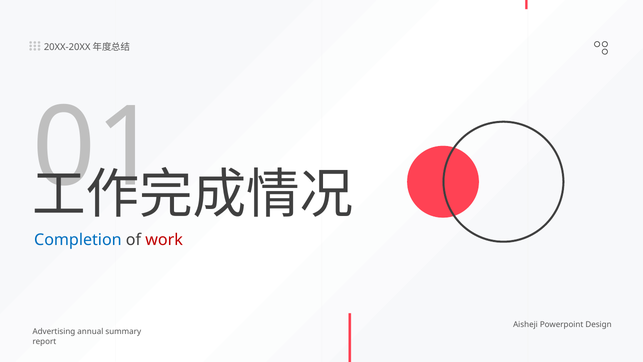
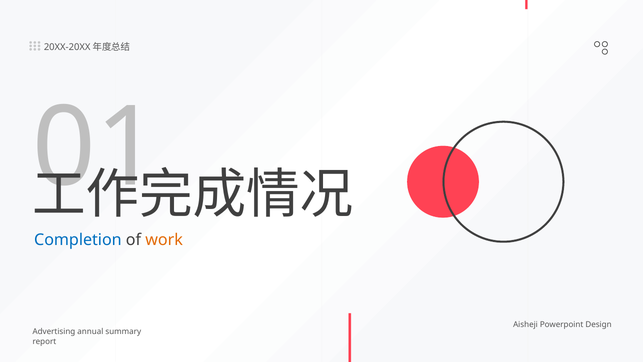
work colour: red -> orange
